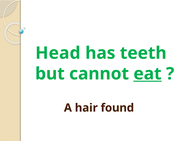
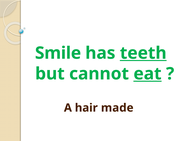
Head: Head -> Smile
teeth underline: none -> present
found: found -> made
